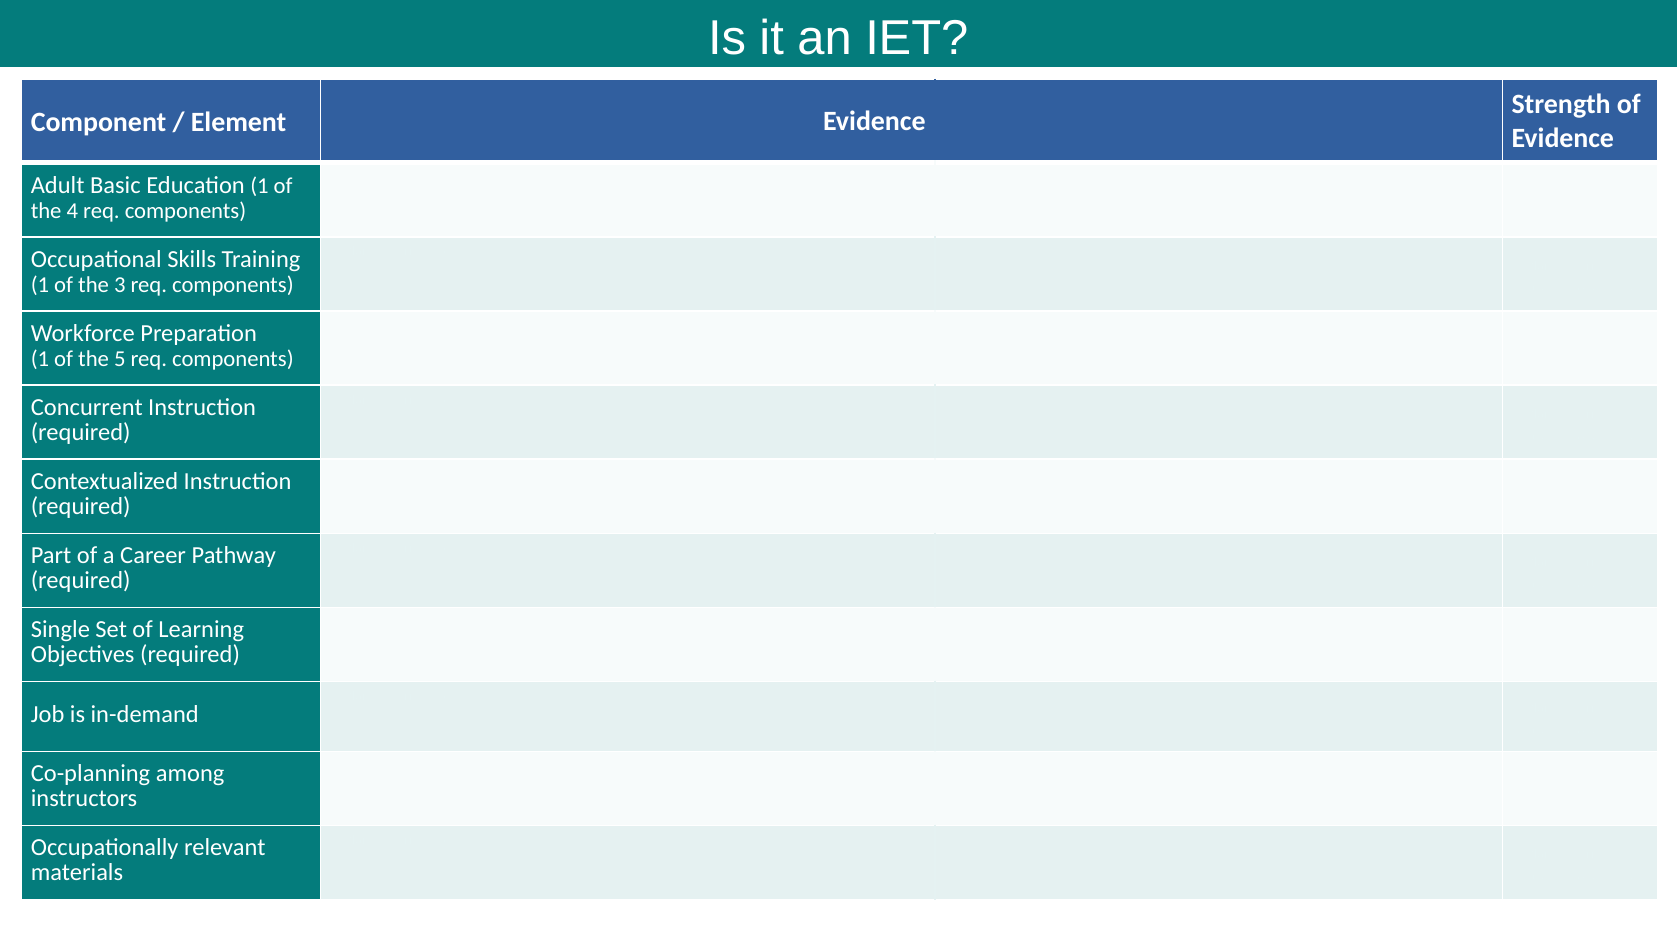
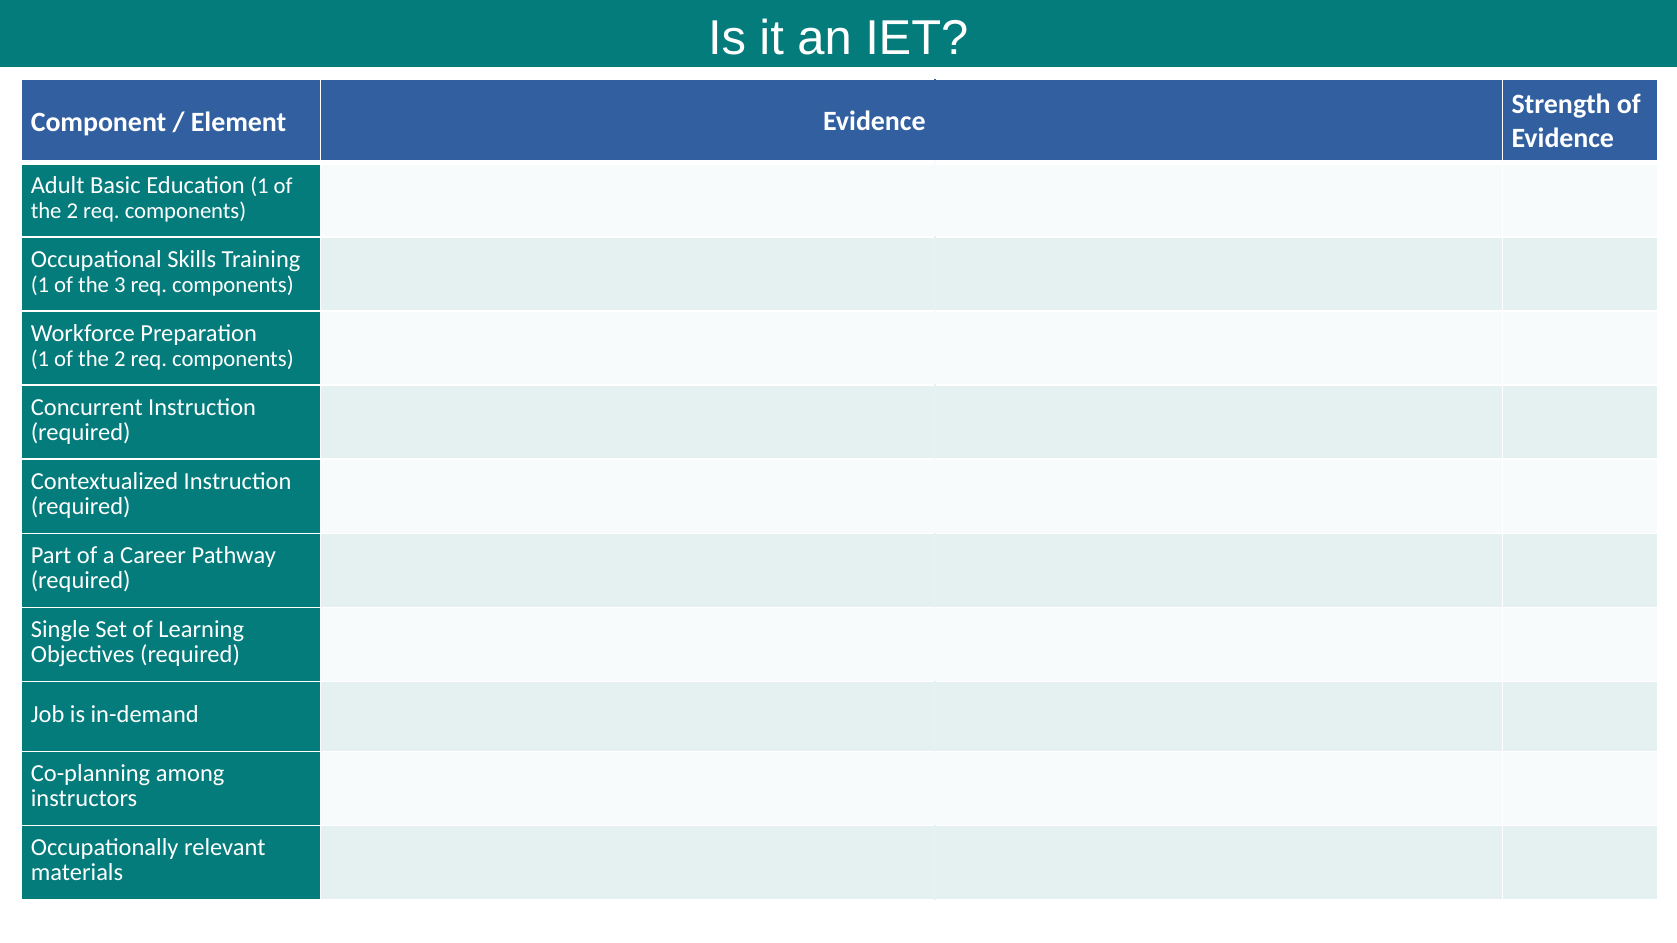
4 at (72, 211): 4 -> 2
5 at (120, 359): 5 -> 2
